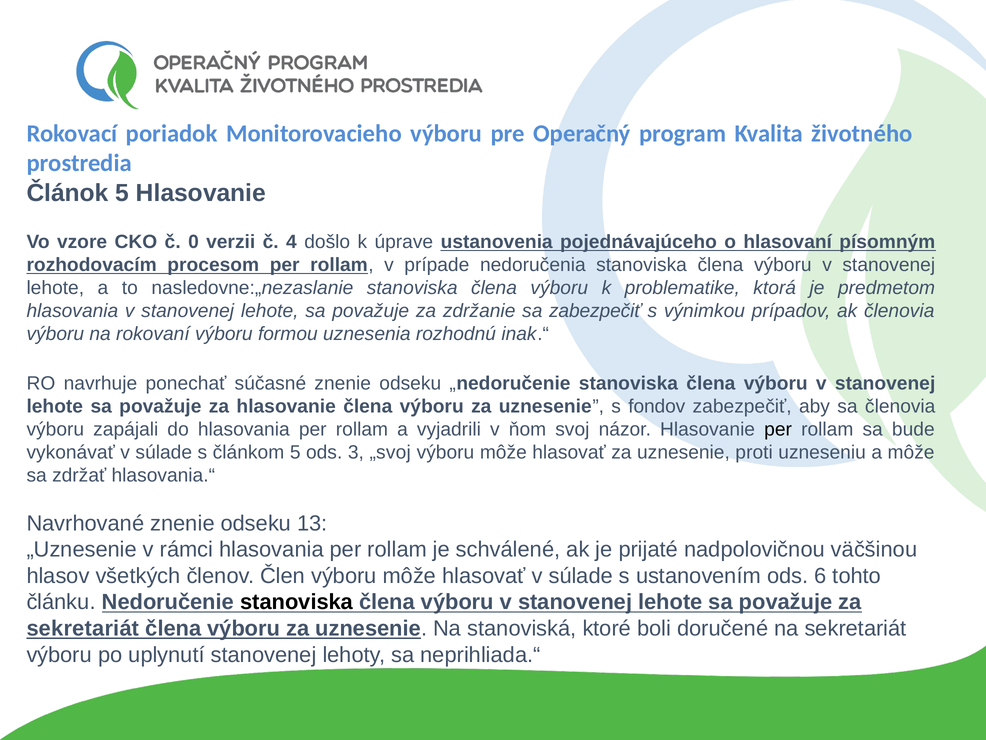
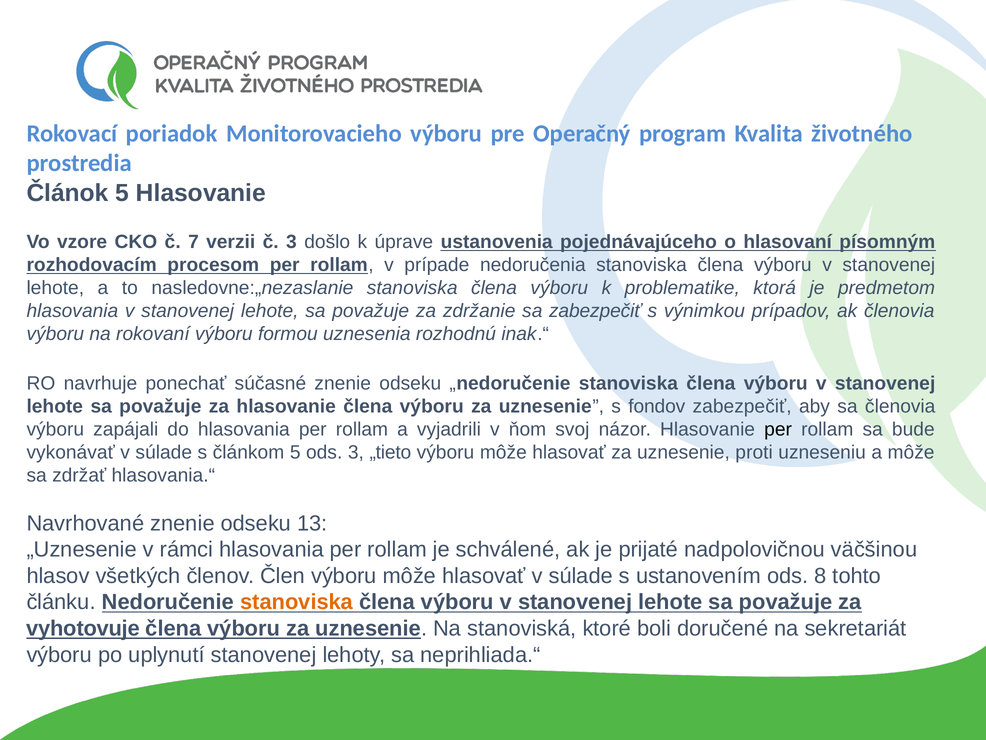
0: 0 -> 7
č 4: 4 -> 3
„svoj: „svoj -> „tieto
6: 6 -> 8
stanoviska at (297, 602) colour: black -> orange
sekretariát at (83, 628): sekretariát -> vyhotovuje
